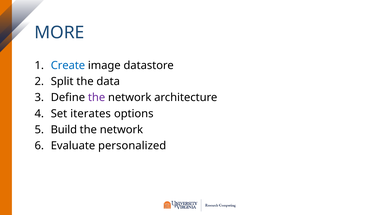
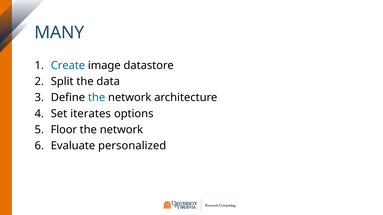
MORE: MORE -> MANY
the at (97, 98) colour: purple -> blue
Build: Build -> Floor
